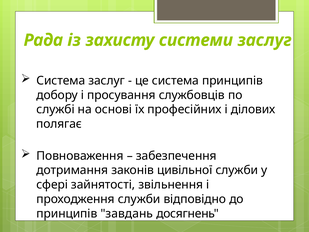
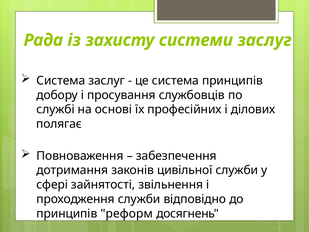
завдань: завдань -> реформ
